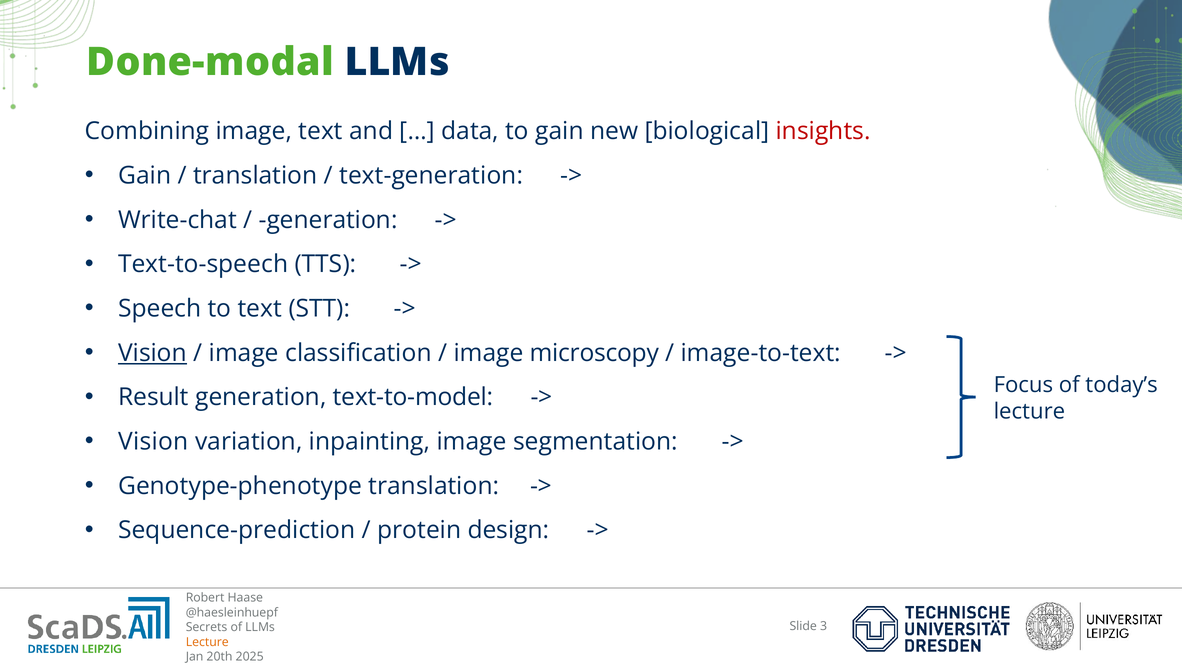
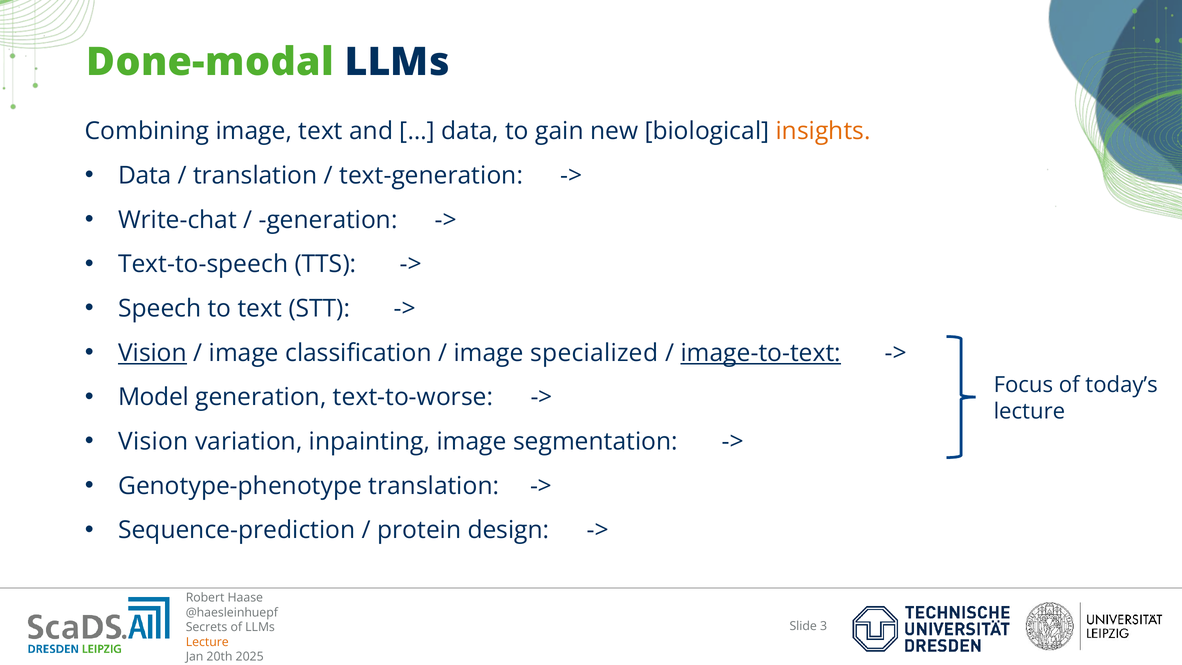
insights colour: red -> orange
Gain at (145, 176): Gain -> Data
microscopy: microscopy -> specialized
image-to-text underline: none -> present
Result: Result -> Model
text-to-model: text-to-model -> text-to-worse
